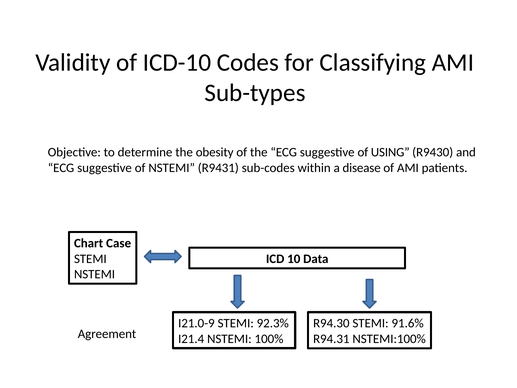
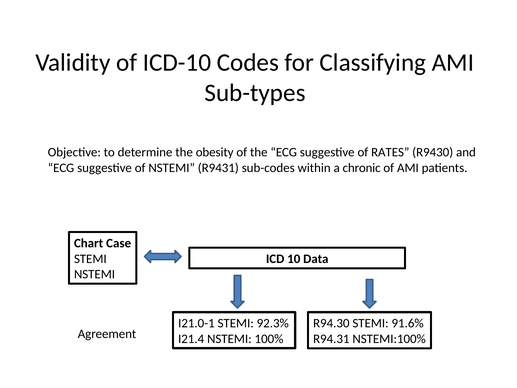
USING: USING -> RATES
disease: disease -> chronic
I21.0-9: I21.0-9 -> I21.0-1
